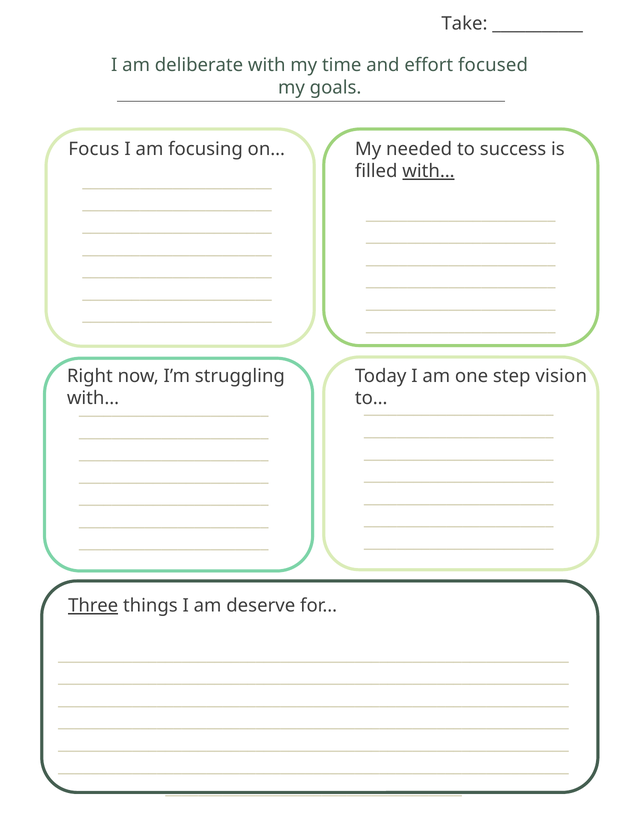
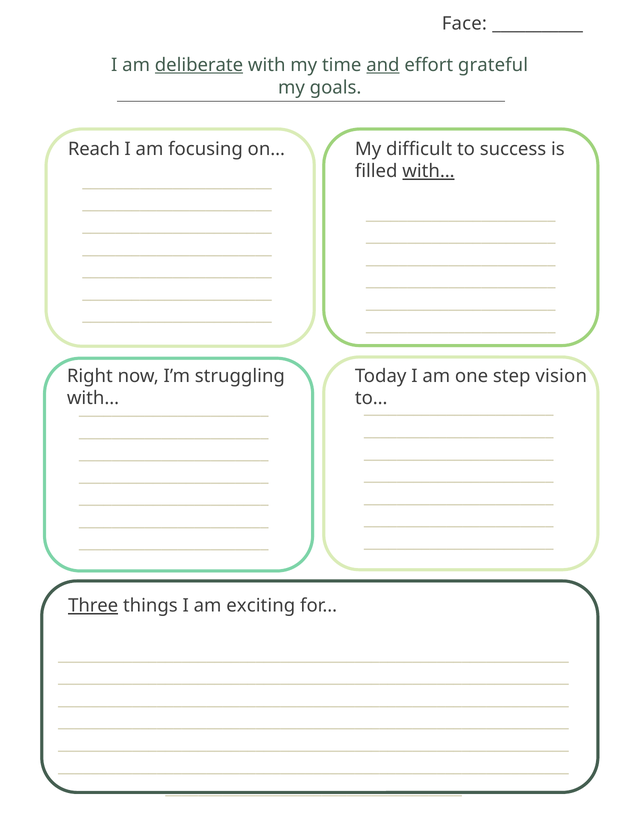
Take: Take -> Face
deliberate underline: none -> present
and underline: none -> present
focused: focused -> grateful
Focus: Focus -> Reach
needed: needed -> difficult
deserve: deserve -> exciting
